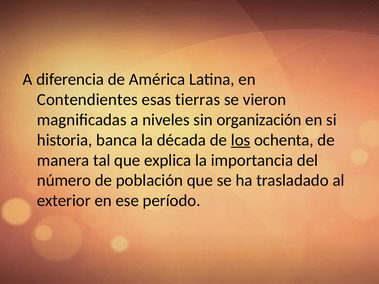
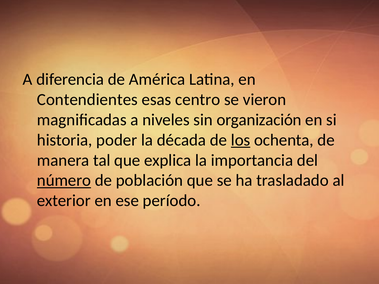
tierras: tierras -> centro
banca: banca -> poder
número underline: none -> present
